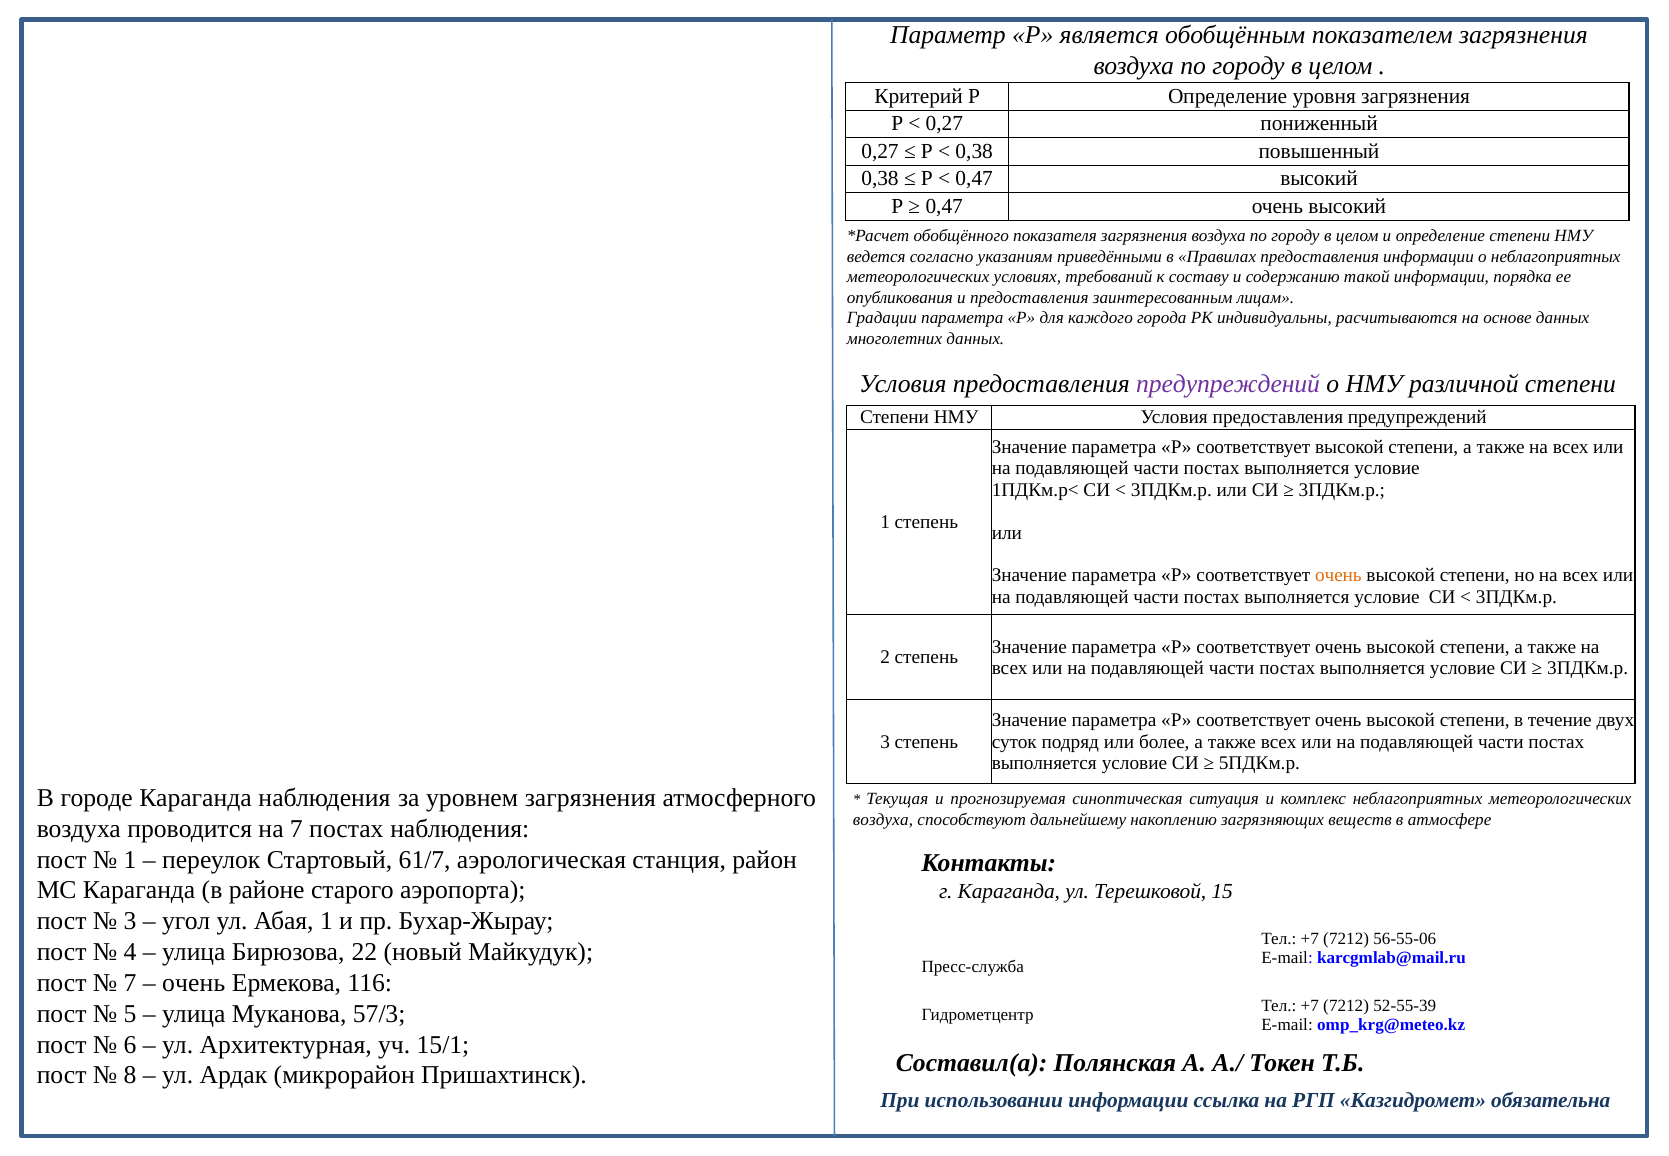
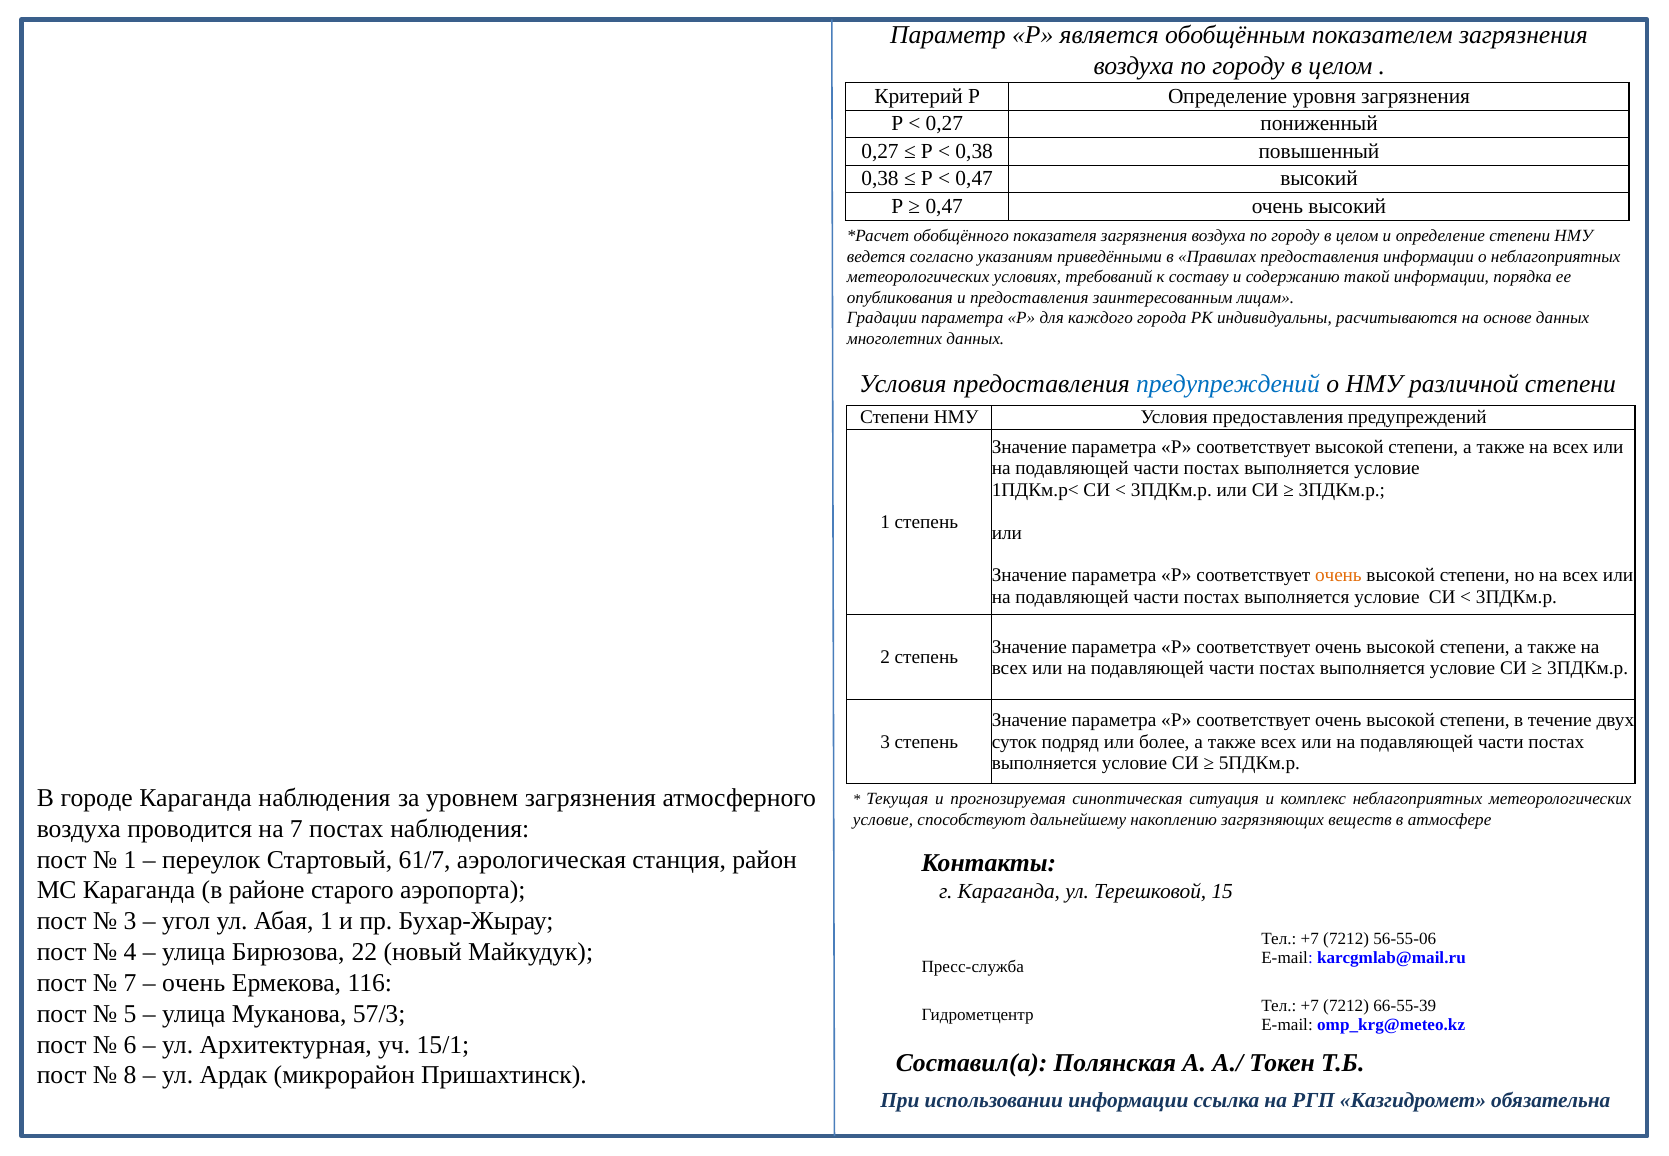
предупреждений at (1228, 384) colour: purple -> blue
воздуха at (883, 819): воздуха -> условие
52-55-39: 52-55-39 -> 66-55-39
